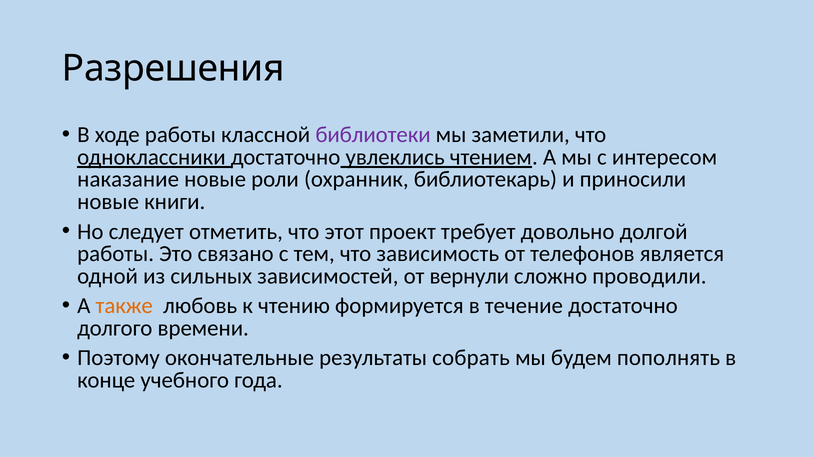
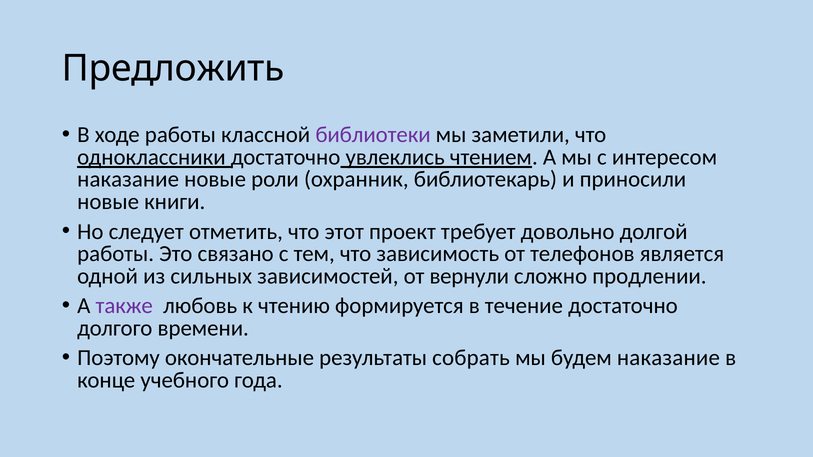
Разрешения: Разрешения -> Предложить
проводили: проводили -> продлении
также colour: orange -> purple
будем пополнять: пополнять -> наказание
